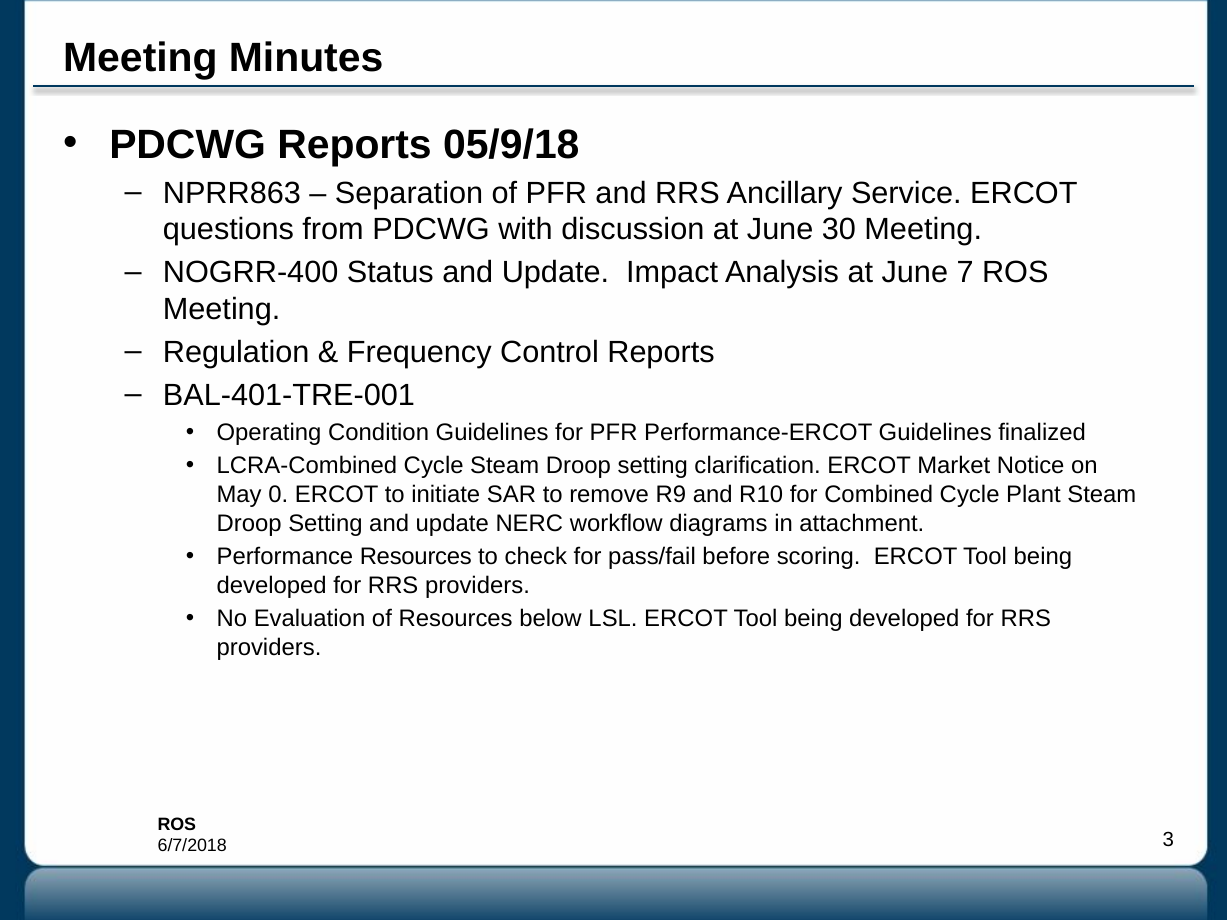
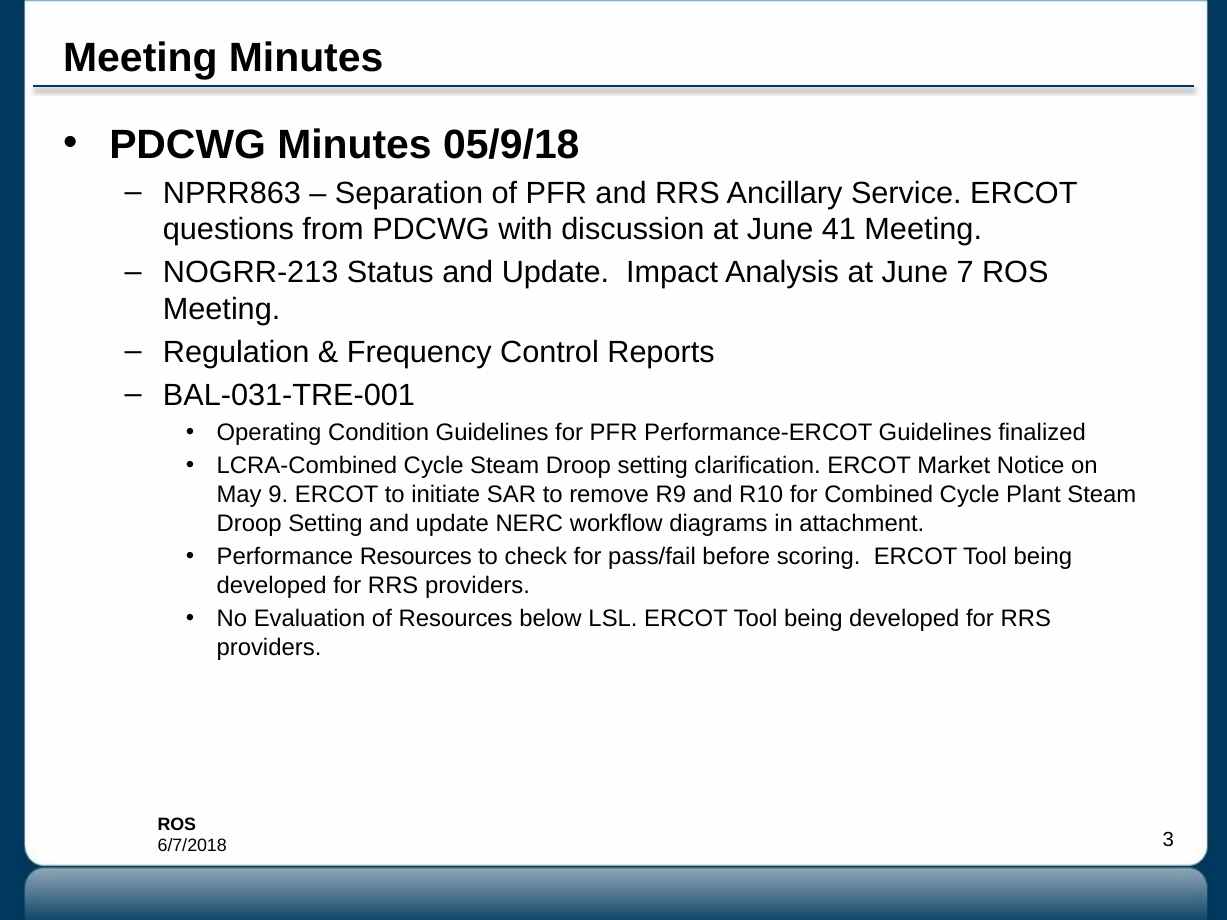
PDCWG Reports: Reports -> Minutes
30: 30 -> 41
NOGRR-400: NOGRR-400 -> NOGRR-213
BAL-401-TRE-001: BAL-401-TRE-001 -> BAL-031-TRE-001
0: 0 -> 9
